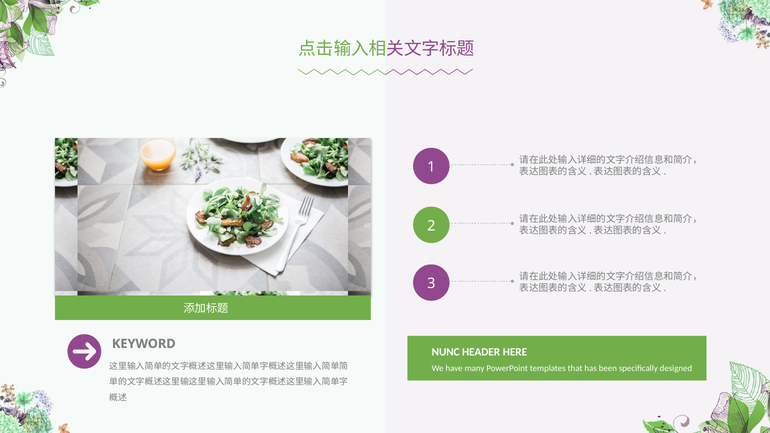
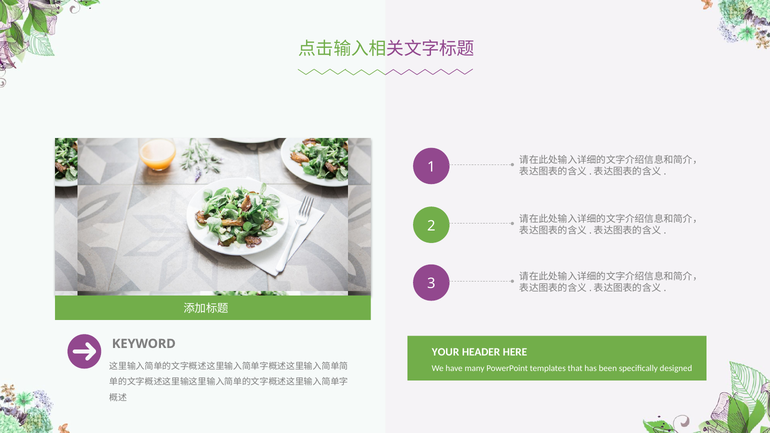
NUNC: NUNC -> YOUR
